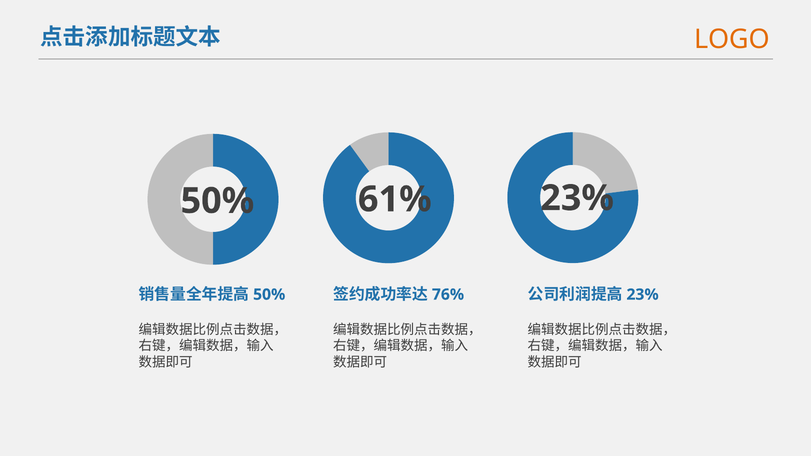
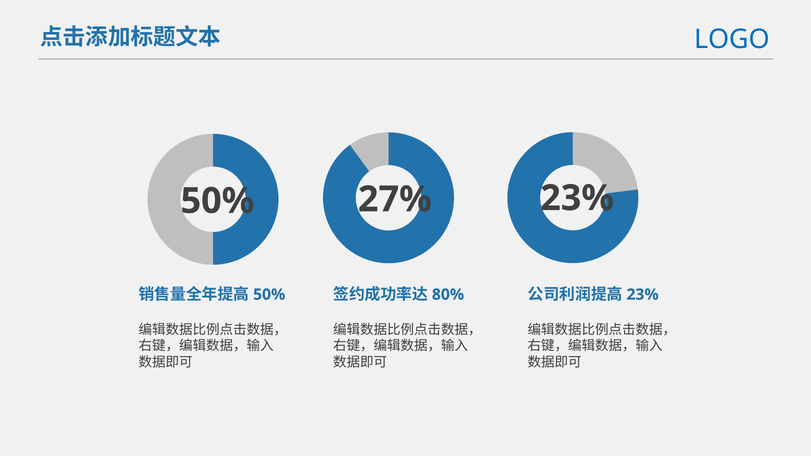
LOGO colour: orange -> blue
61%: 61% -> 27%
76%: 76% -> 80%
